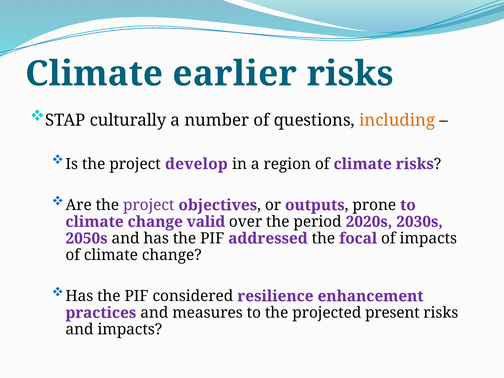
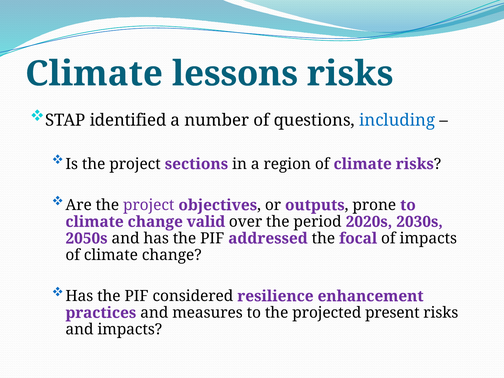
earlier: earlier -> lessons
culturally: culturally -> identified
including colour: orange -> blue
develop: develop -> sections
